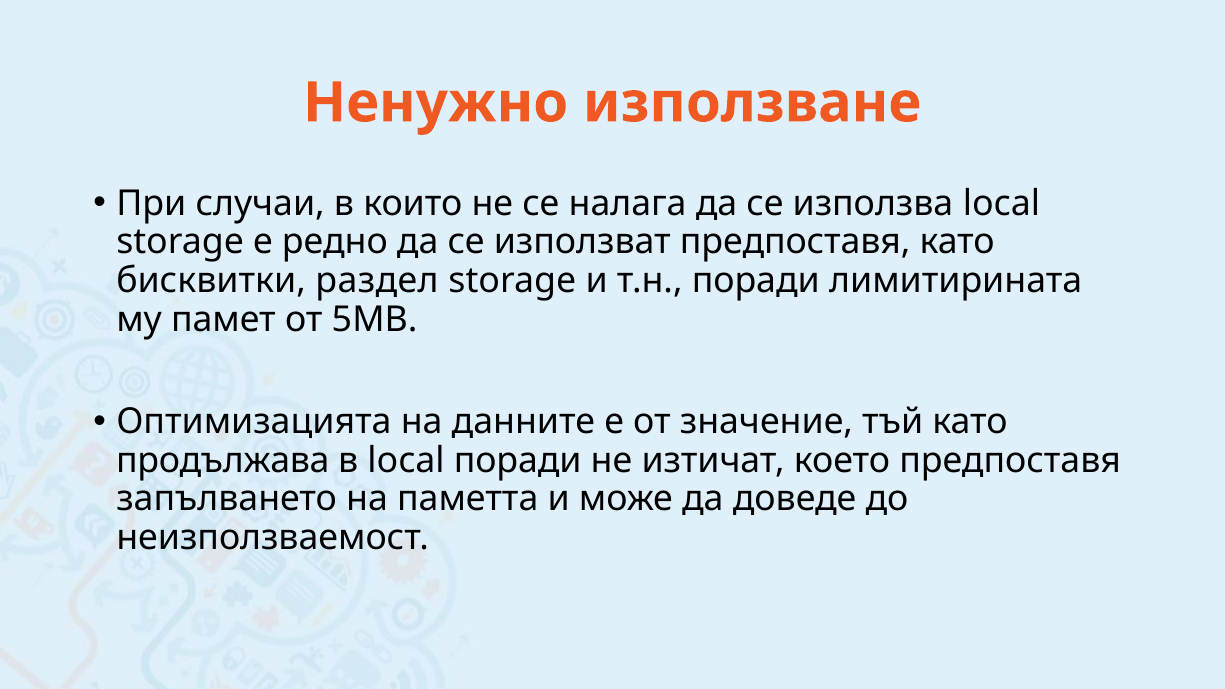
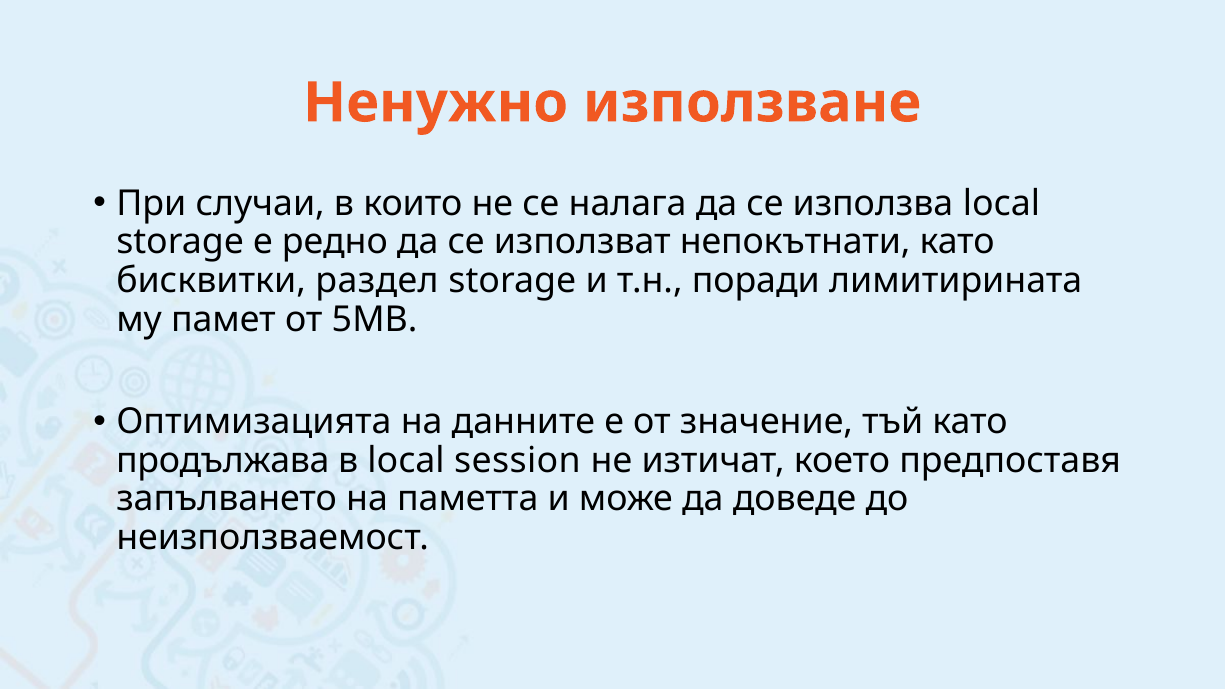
използват предпоставя: предпоставя -> непокътнати
local поради: поради -> session
